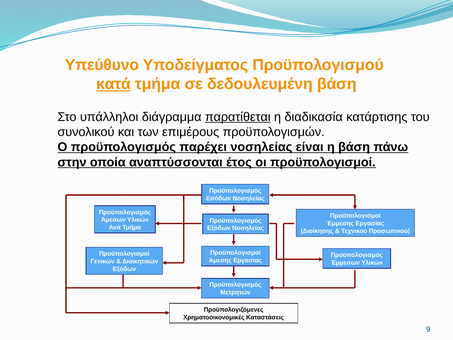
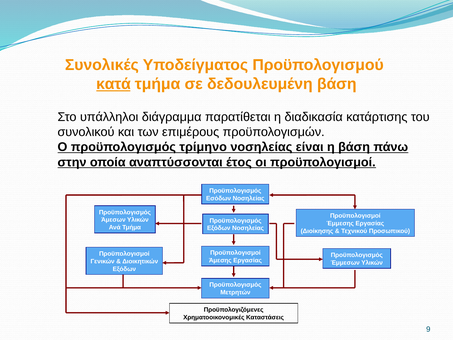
Υπεύθυνο: Υπεύθυνο -> Συνολικές
παρατίθεται underline: present -> none
παρέχει: παρέχει -> τρίμηνο
